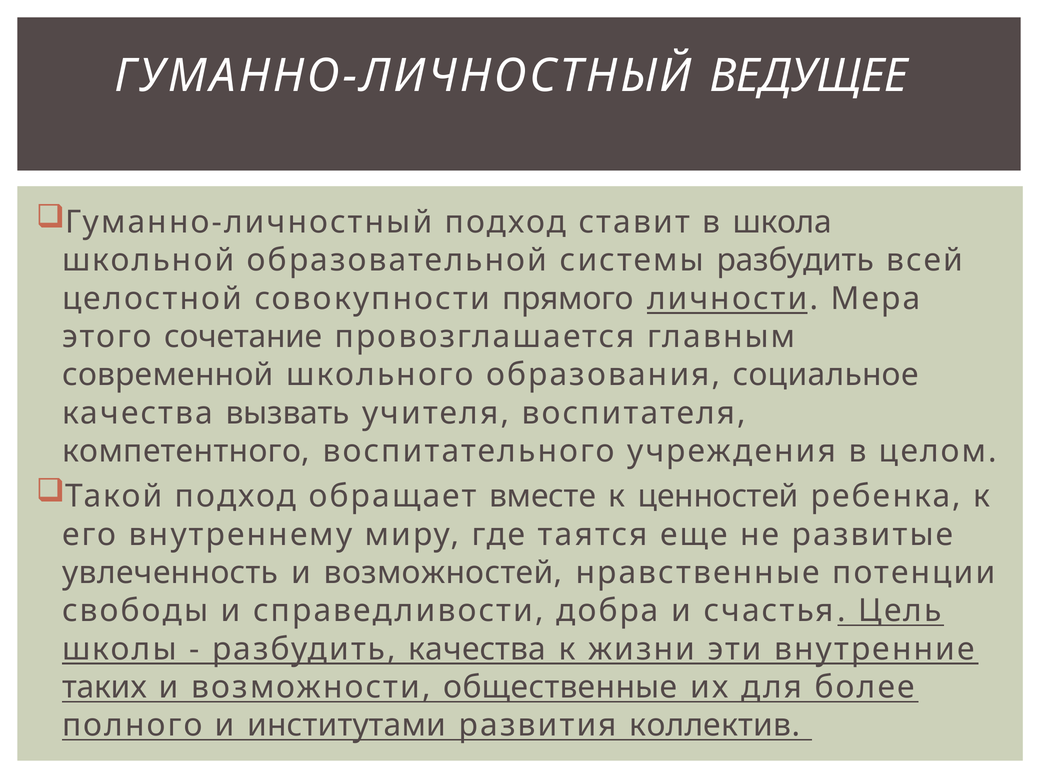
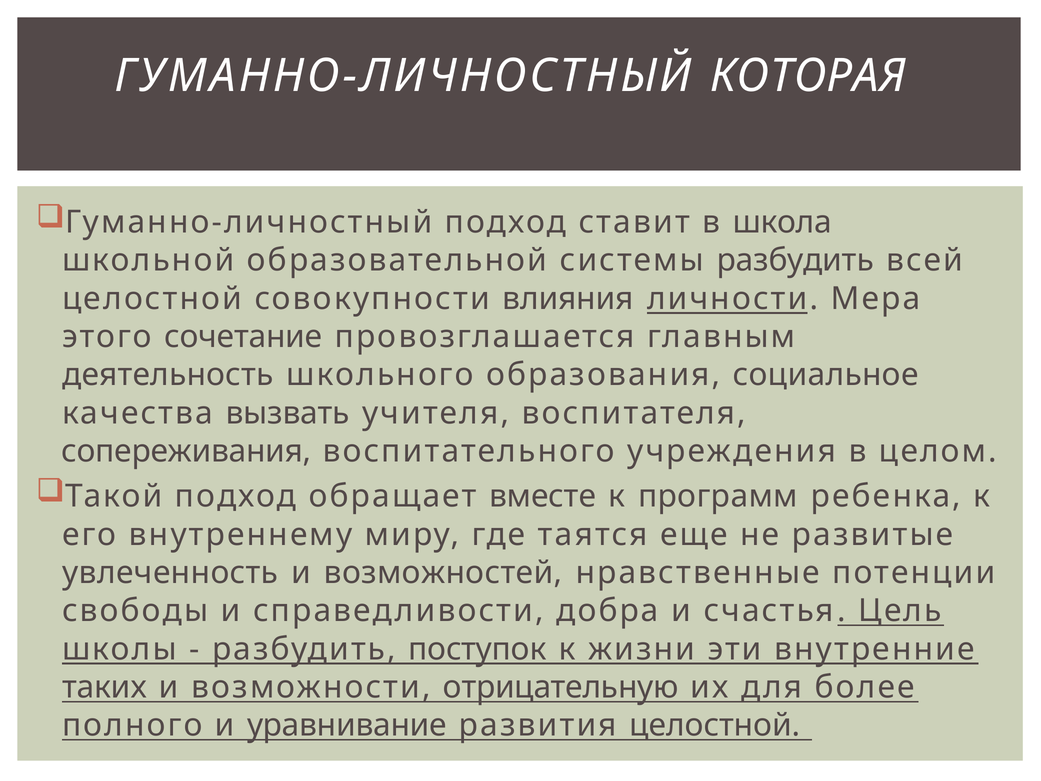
ВЕДУЩЕЕ: ВЕДУЩЕЕ -> КОТОРАЯ
прямого: прямого -> влияния
современной: современной -> деятельность
компетентного: компетентного -> сопереживания
ценностей: ценностей -> программ
разбудить качества: качества -> поступок
общественные: общественные -> отрицательную
институтами: институтами -> уравнивание
развития коллектив: коллектив -> целостной
